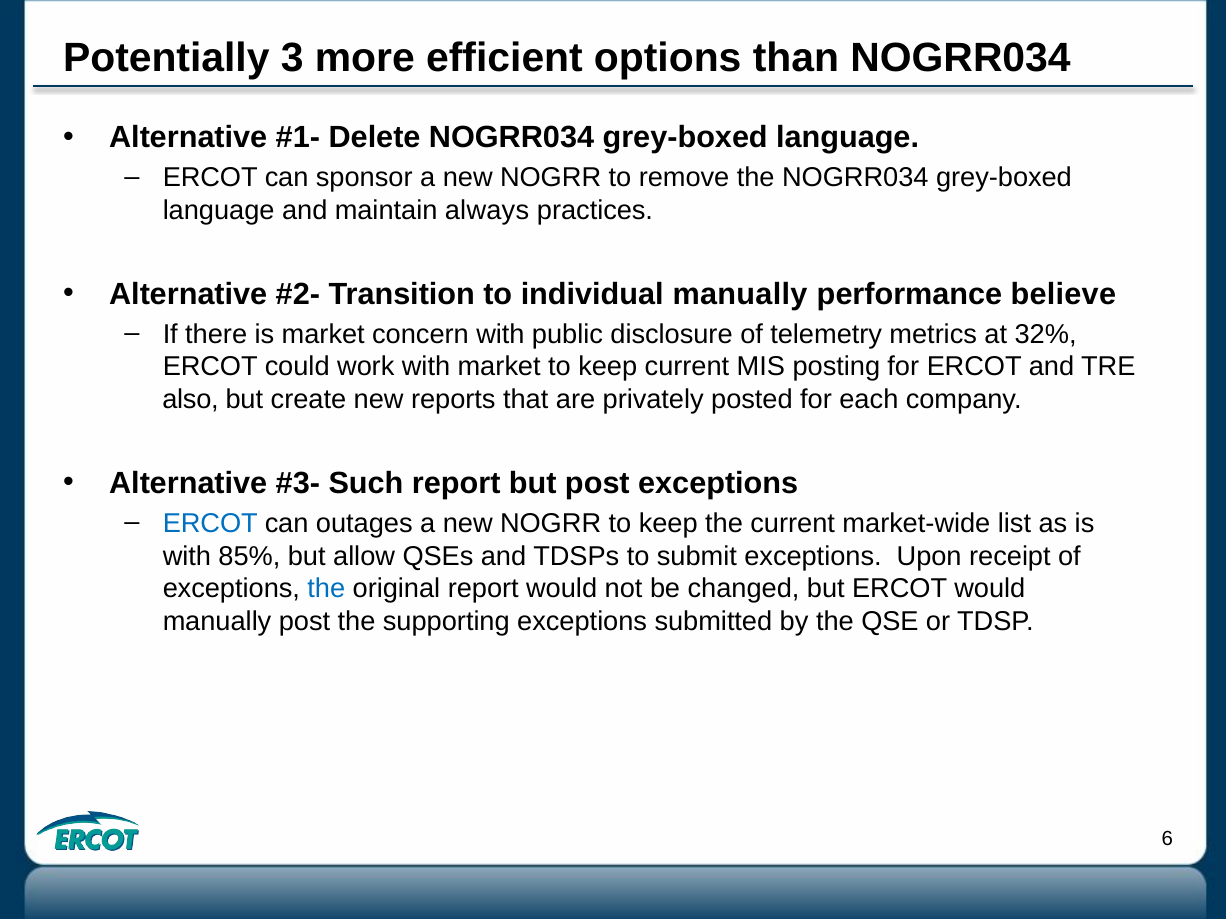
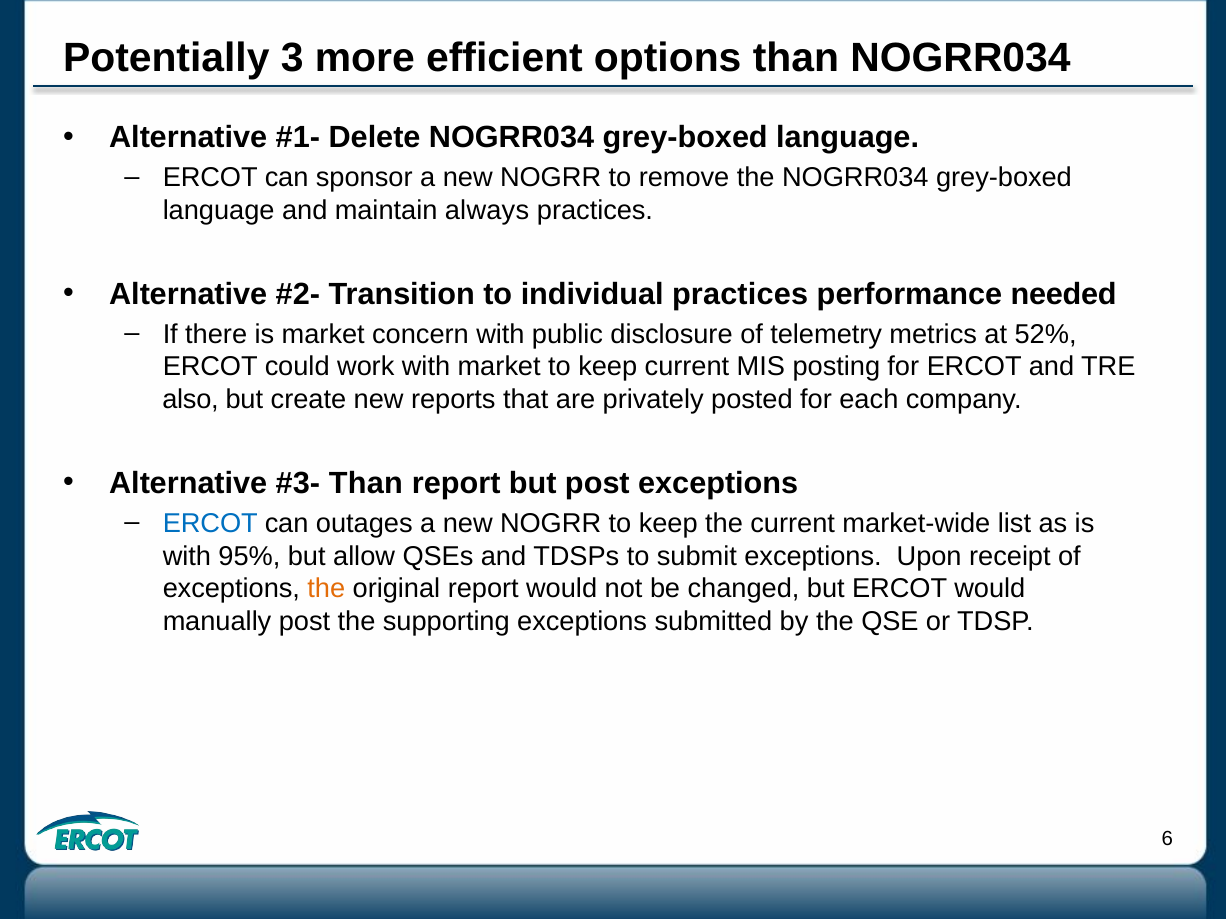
individual manually: manually -> practices
believe: believe -> needed
32%: 32% -> 52%
Such at (366, 484): Such -> Than
85%: 85% -> 95%
the at (326, 589) colour: blue -> orange
